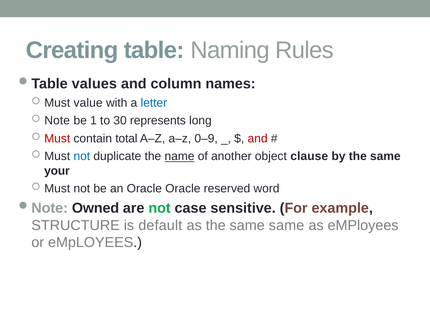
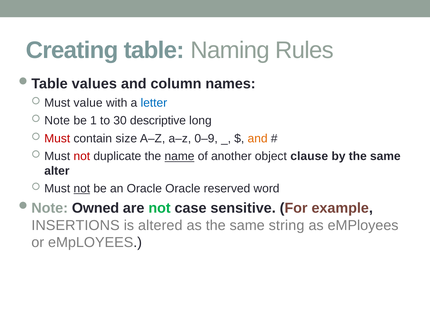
represents: represents -> descriptive
total: total -> size
and at (258, 138) colour: red -> orange
not at (82, 156) colour: blue -> red
your: your -> alter
not at (82, 188) underline: none -> present
STRUCTURE: STRUCTURE -> INSERTIONS
default: default -> altered
same same: same -> string
